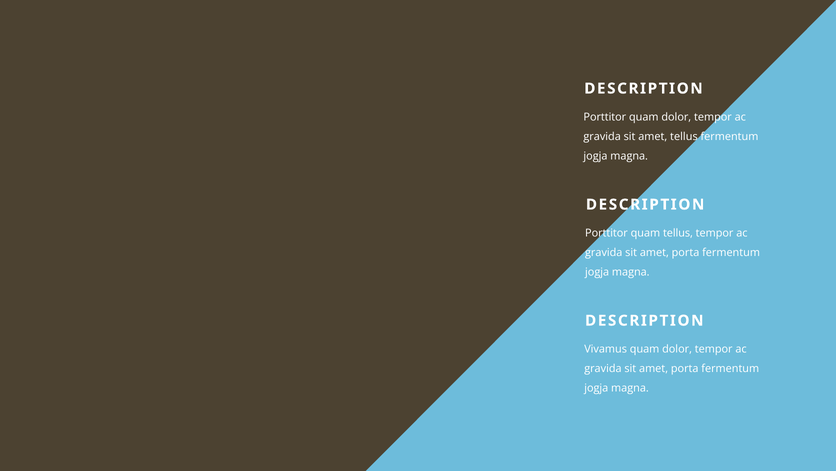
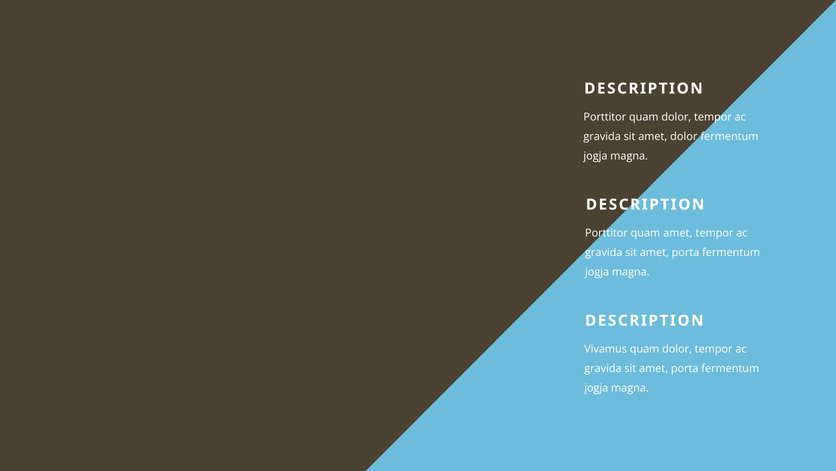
amet tellus: tellus -> dolor
quam tellus: tellus -> amet
